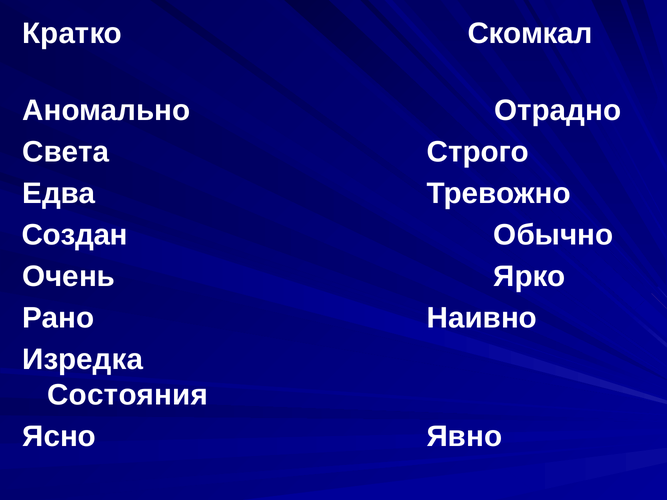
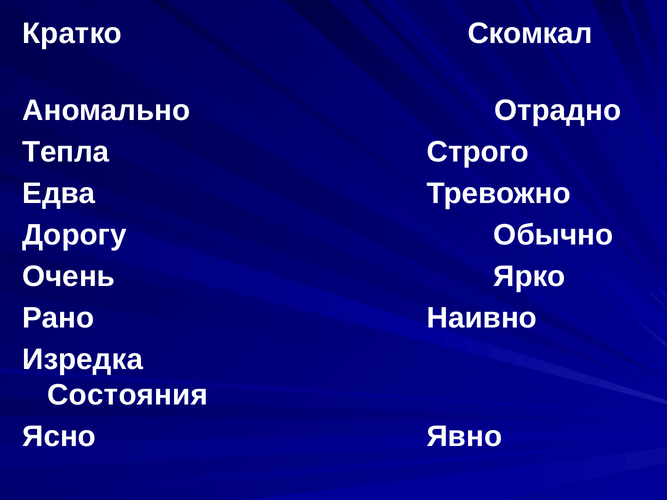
Света: Света -> Тепла
Создан: Создан -> Дорогу
